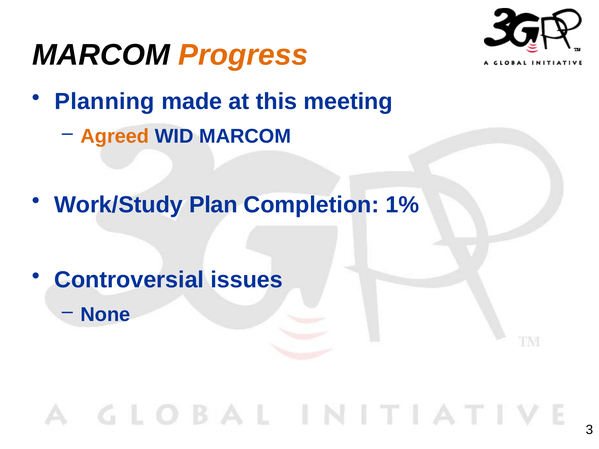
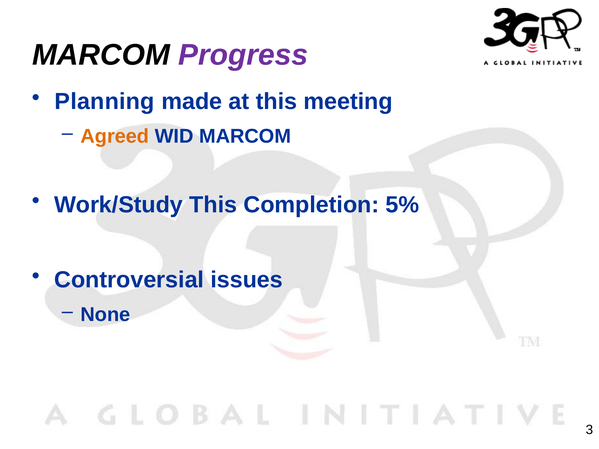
Progress colour: orange -> purple
Work/Study Plan: Plan -> This
1%: 1% -> 5%
